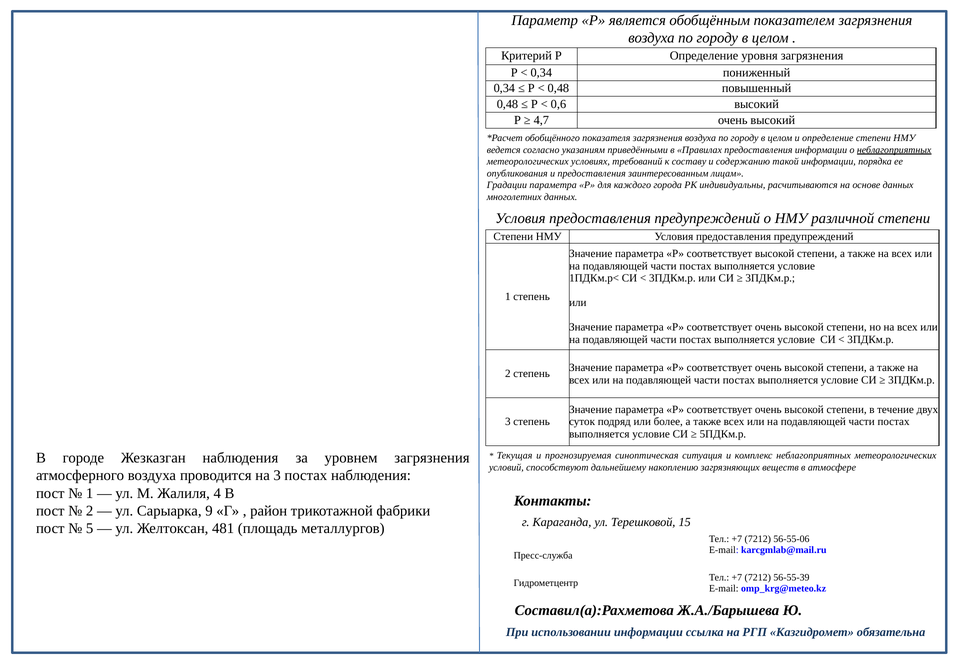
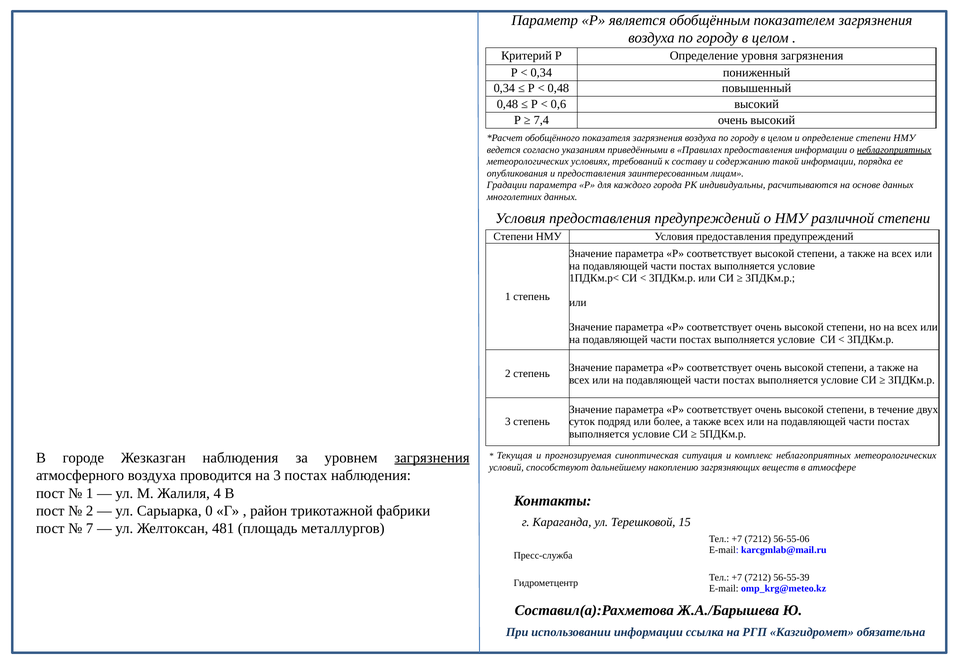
4,7: 4,7 -> 7,4
загрязнения at (432, 458) underline: none -> present
9: 9 -> 0
5: 5 -> 7
